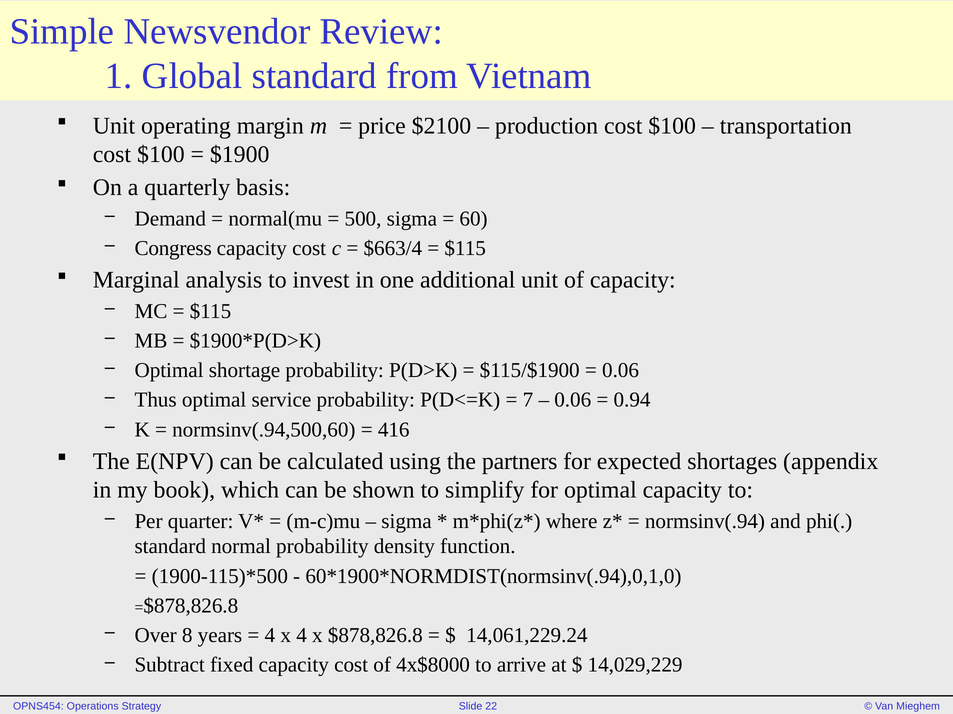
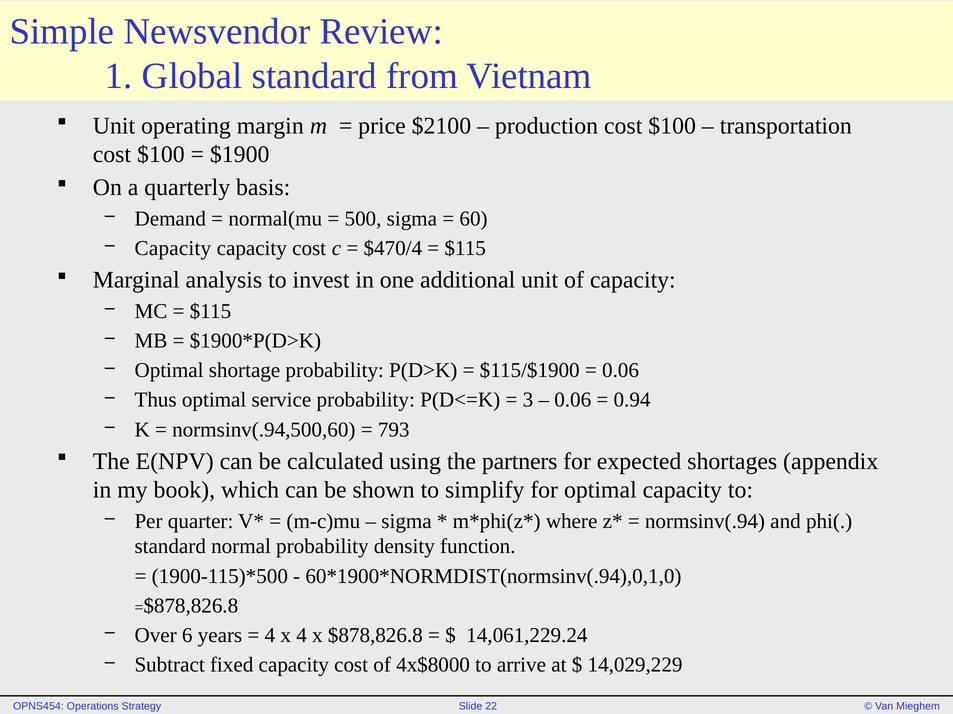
Congress at (173, 248): Congress -> Capacity
$663/4: $663/4 -> $470/4
7: 7 -> 3
416: 416 -> 793
8: 8 -> 6
